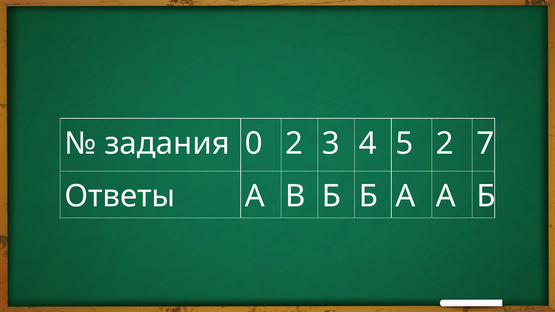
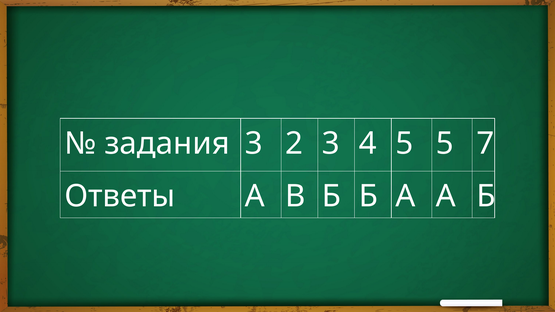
задания 0: 0 -> 3
5 2: 2 -> 5
